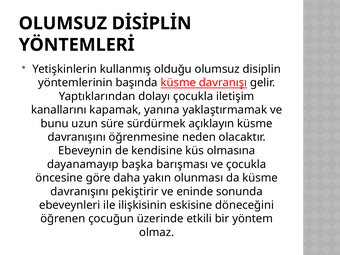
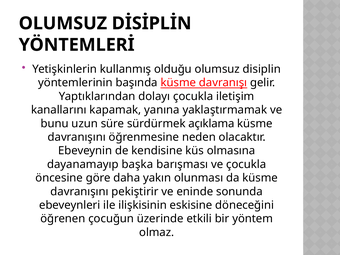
açıklayın: açıklayın -> açıklama
